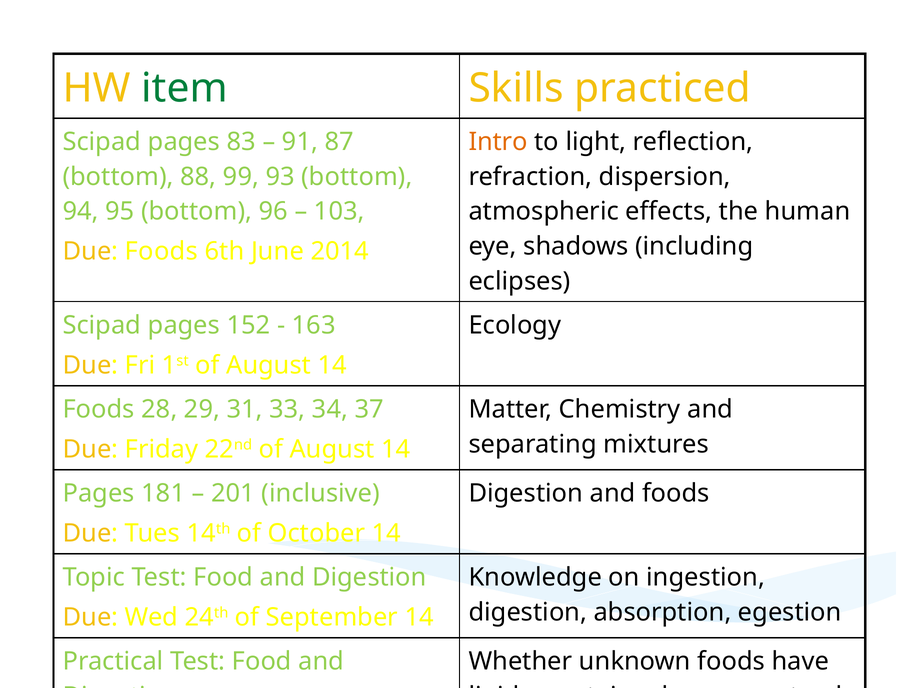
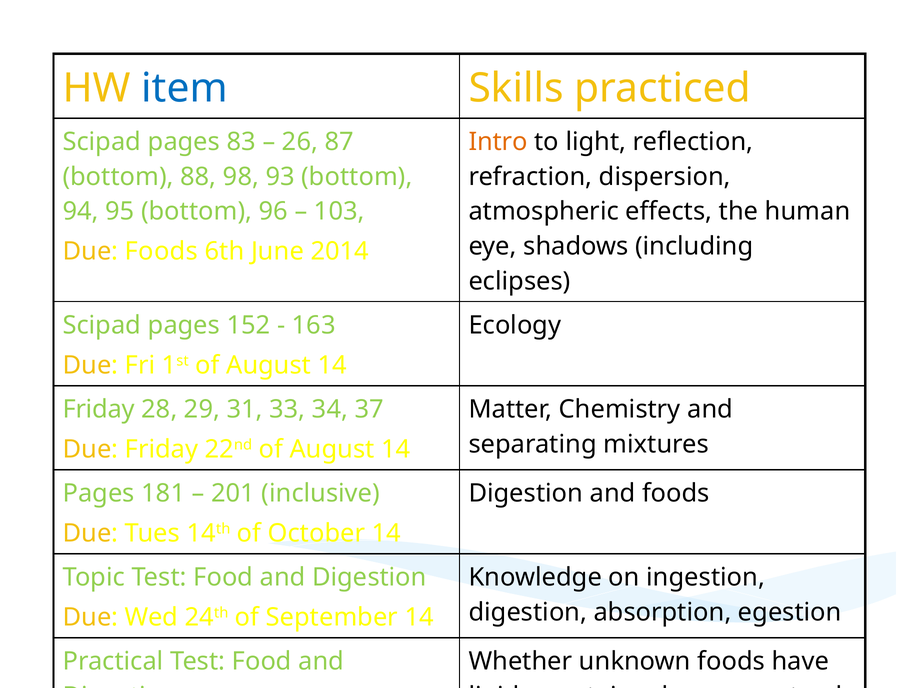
item colour: green -> blue
91: 91 -> 26
99: 99 -> 98
Foods at (99, 409): Foods -> Friday
